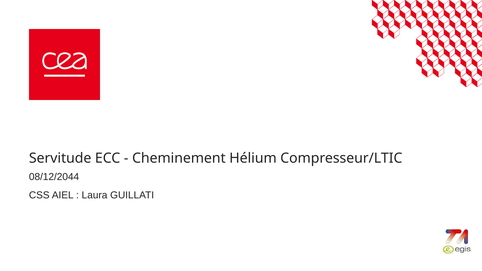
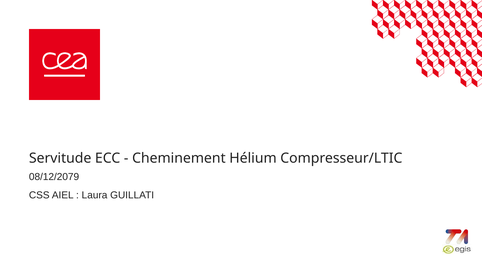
08/12/2044: 08/12/2044 -> 08/12/2079
